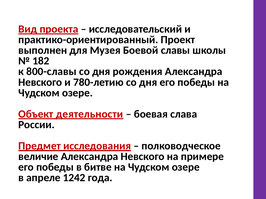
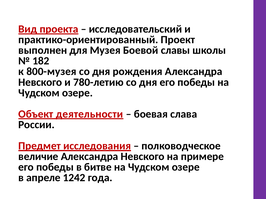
800-славы: 800-славы -> 800-музея
